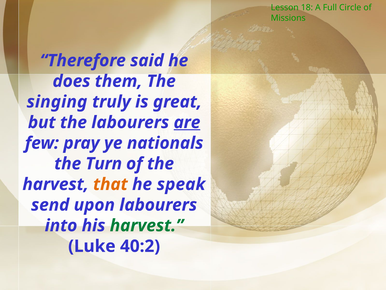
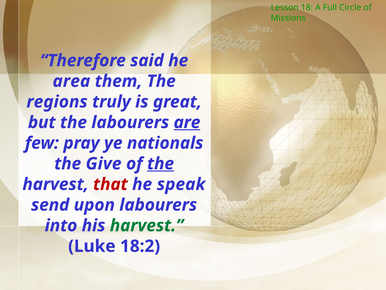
does: does -> area
singing: singing -> regions
Turn: Turn -> Give
the at (161, 163) underline: none -> present
that colour: orange -> red
40:2: 40:2 -> 18:2
